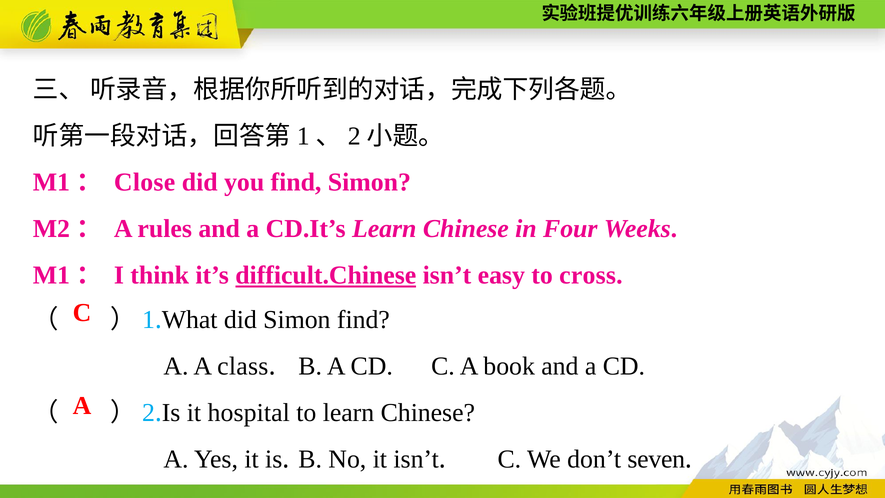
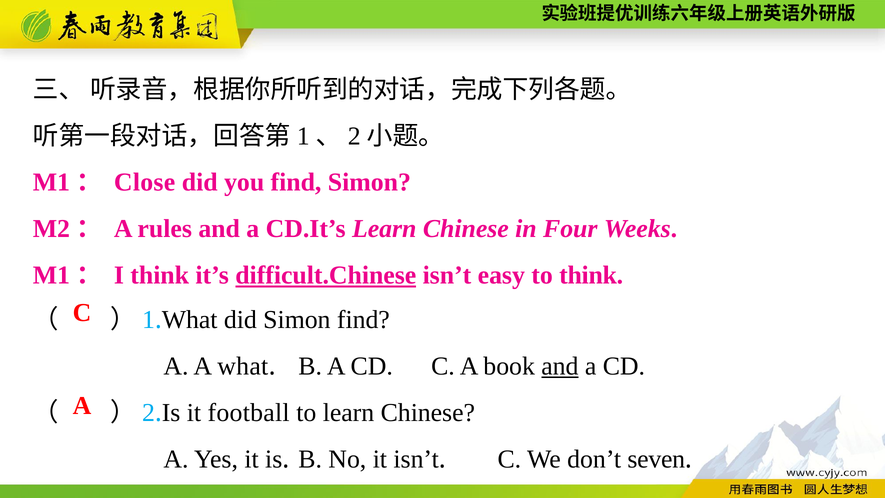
to cross: cross -> think
A class: class -> what
and at (560, 366) underline: none -> present
hospital: hospital -> football
